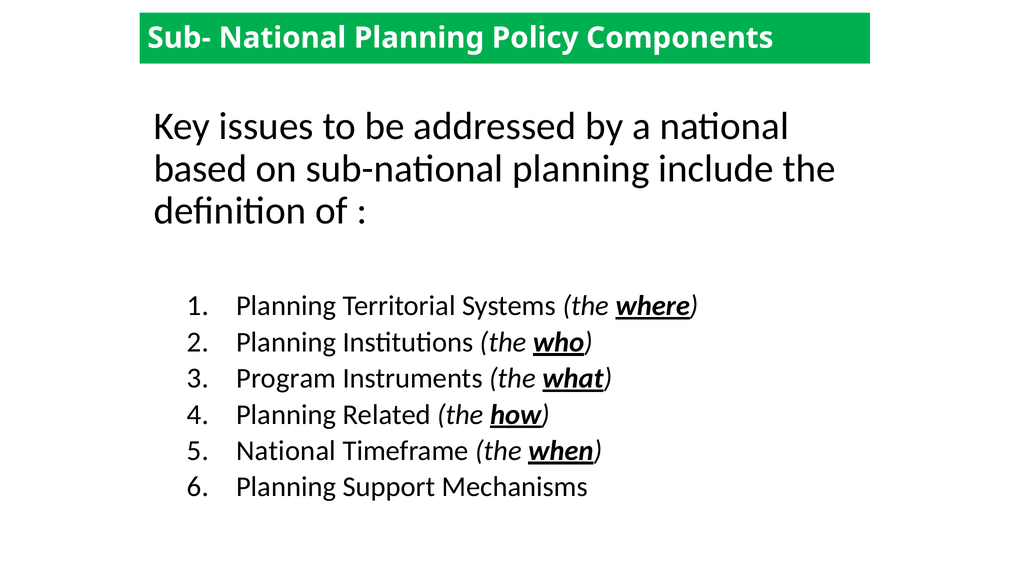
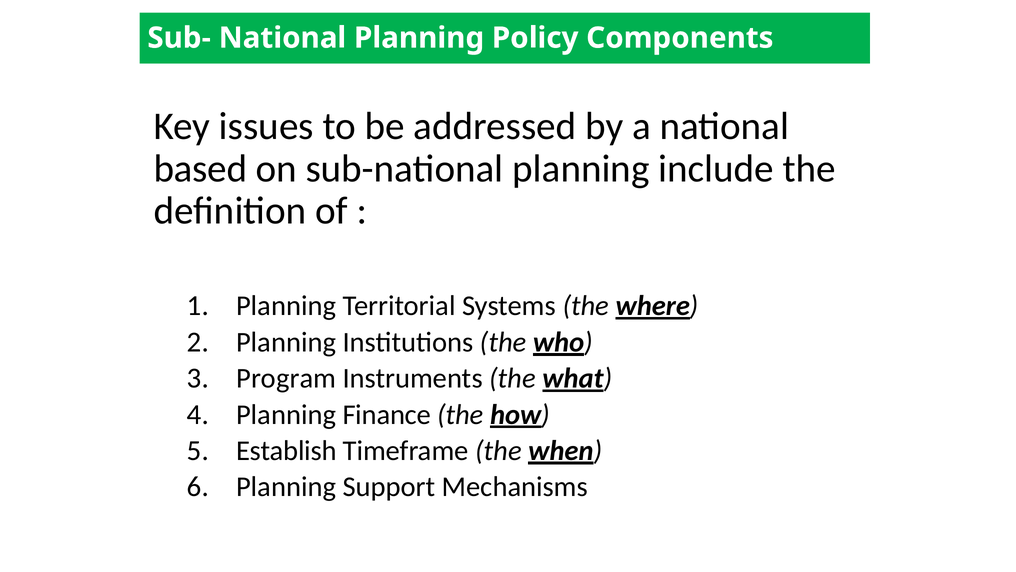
Related: Related -> Finance
National at (286, 450): National -> Establish
